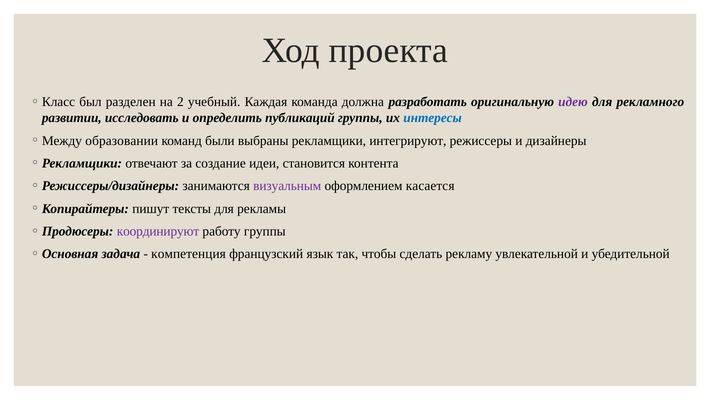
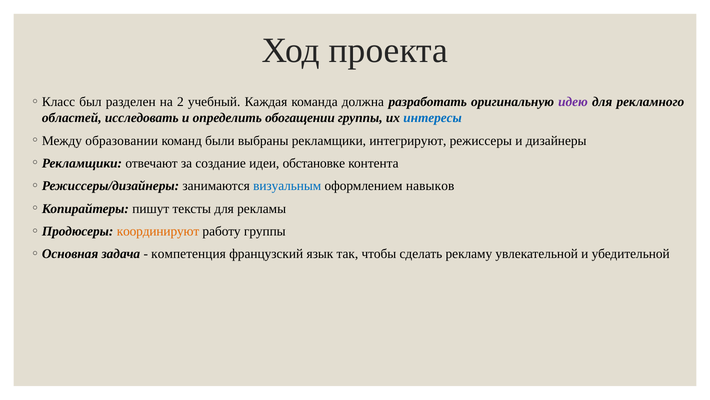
развитии: развитии -> областей
публикаций: публикаций -> обогащении
становится: становится -> обстановке
визуальным colour: purple -> blue
касается: касается -> навыков
координируют colour: purple -> orange
